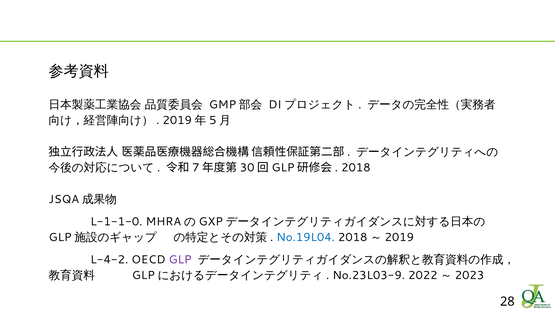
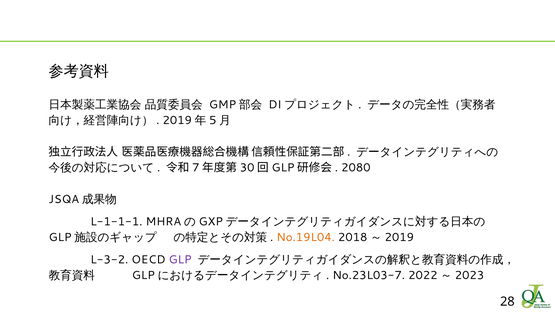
2018 at (356, 168): 2018 -> 2080
L-1-1-0: L-1-1-0 -> L-1-1-1
No.19L04 colour: blue -> orange
L-4-2: L-4-2 -> L-3-2
No.23L03-9: No.23L03-9 -> No.23L03-7
